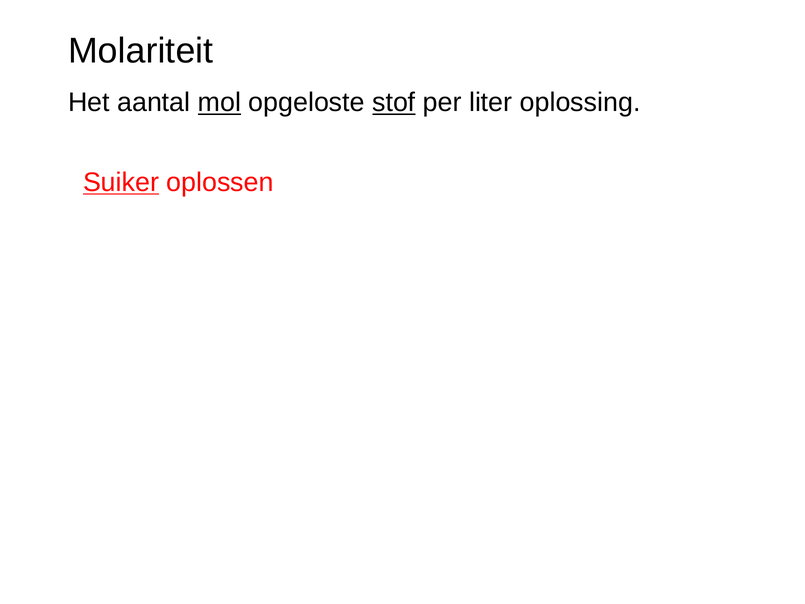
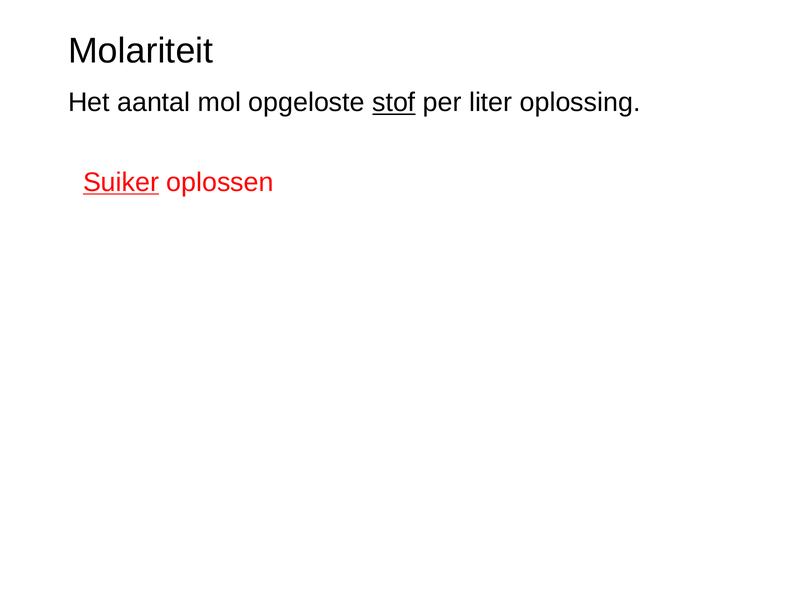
mol underline: present -> none
